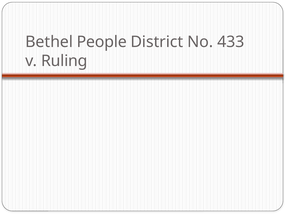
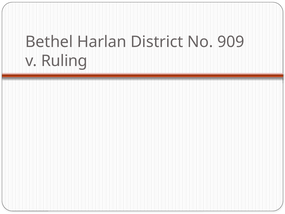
People: People -> Harlan
433: 433 -> 909
